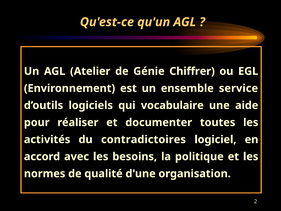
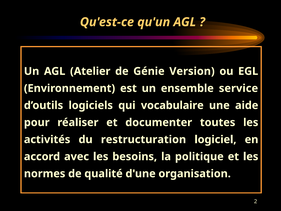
Chiffrer: Chiffrer -> Version
contradictoires: contradictoires -> restructuration
